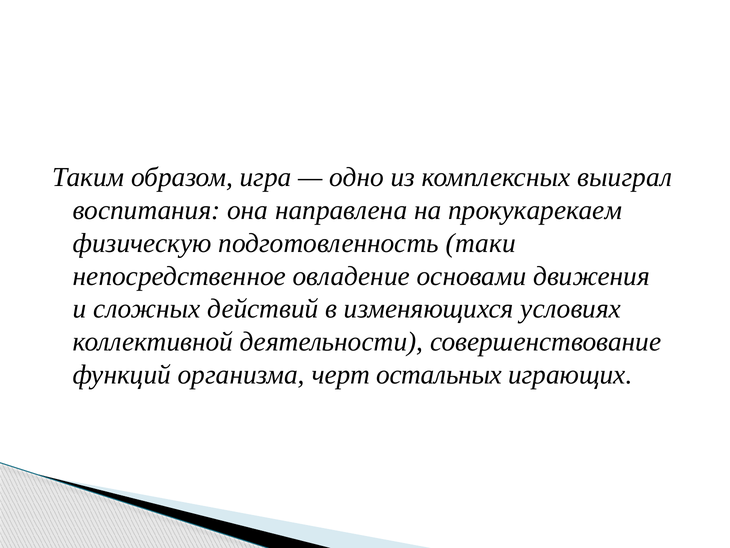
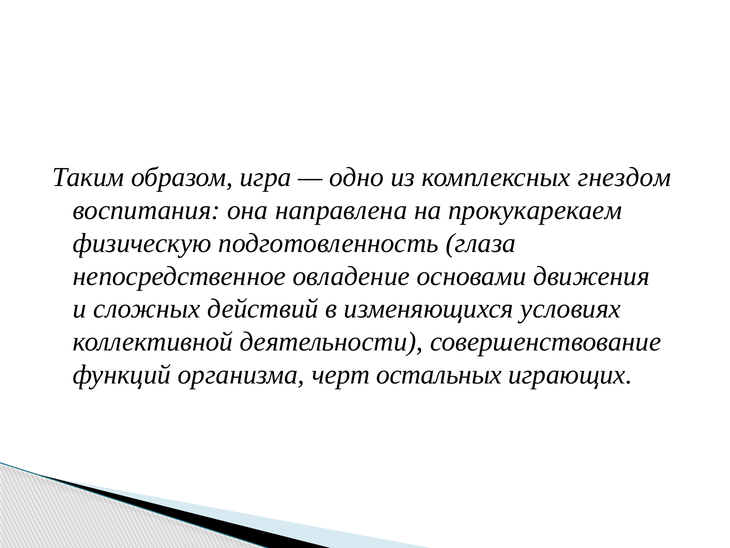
выиграл: выиграл -> гнездом
таки: таки -> глаза
